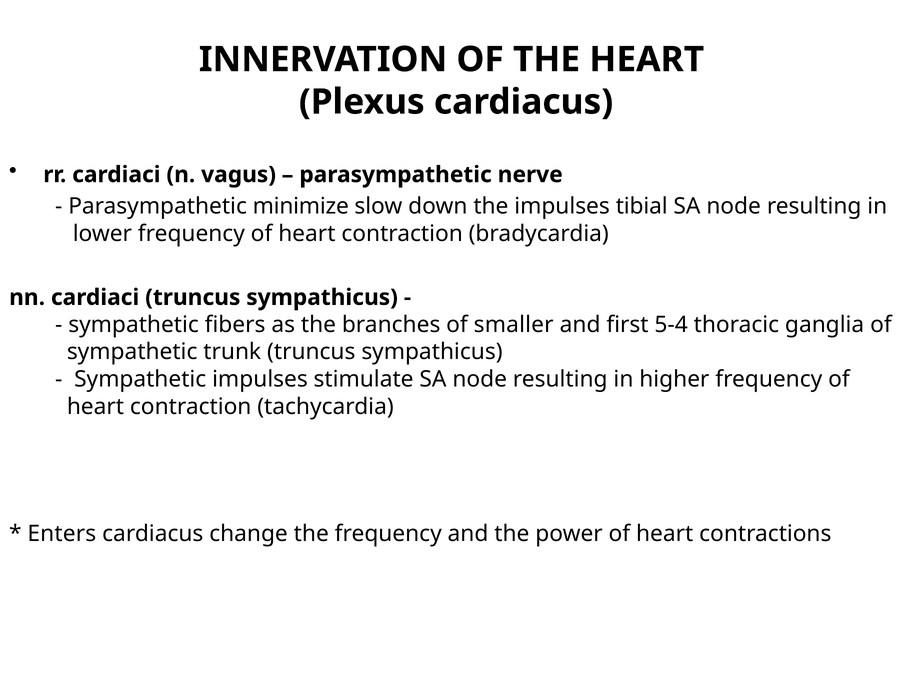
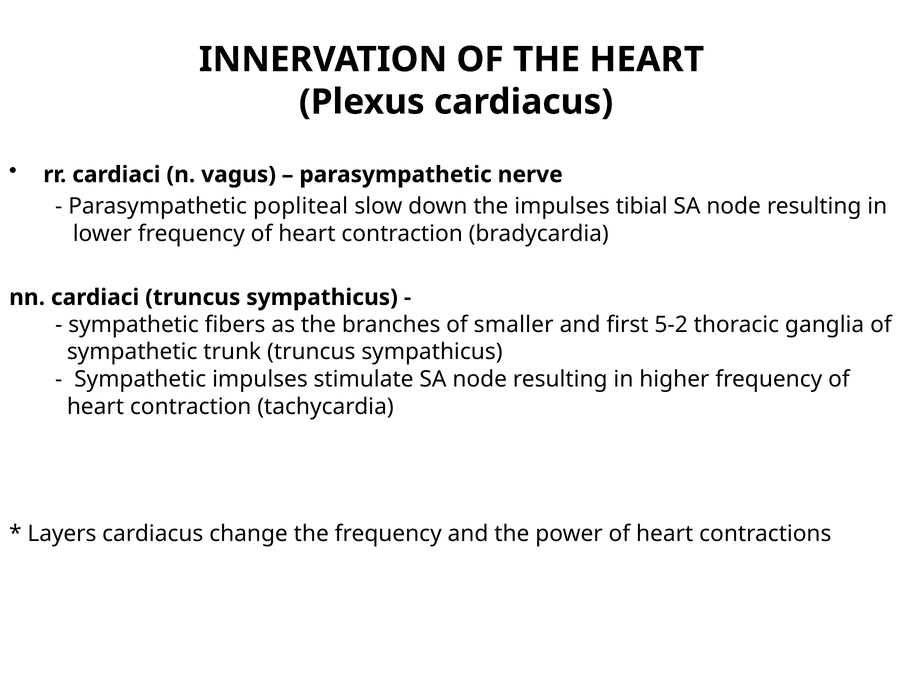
minimize: minimize -> popliteal
5-4: 5-4 -> 5-2
Enters: Enters -> Layers
